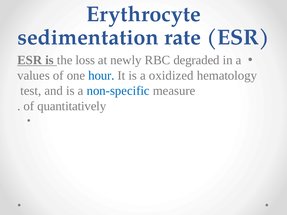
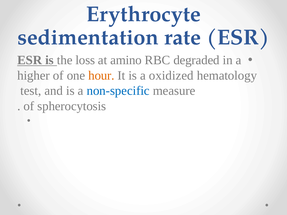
newly: newly -> amino
values: values -> higher
hour colour: blue -> orange
quantitatively: quantitatively -> spherocytosis
